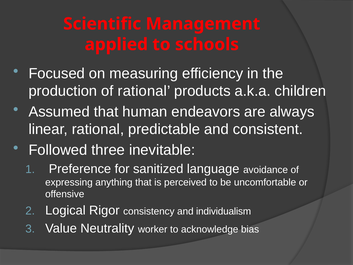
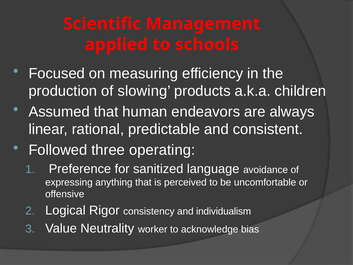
of rational: rational -> slowing
inevitable: inevitable -> operating
